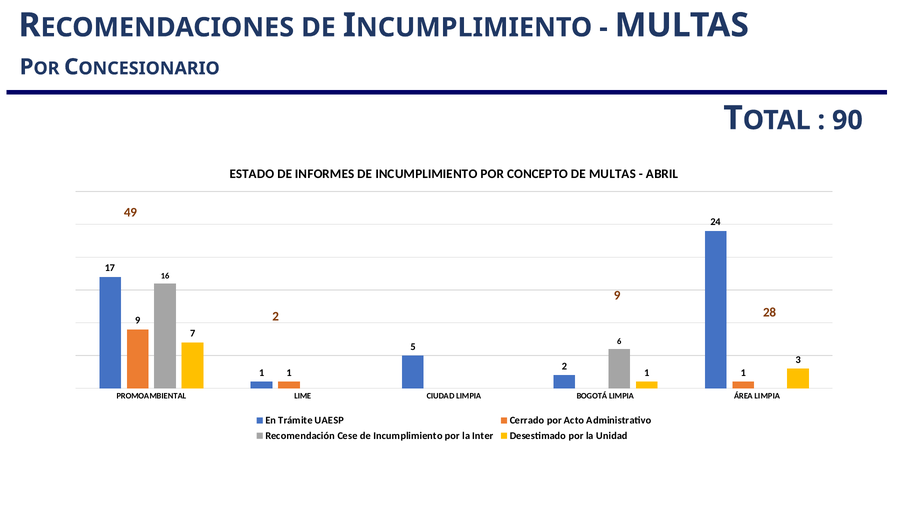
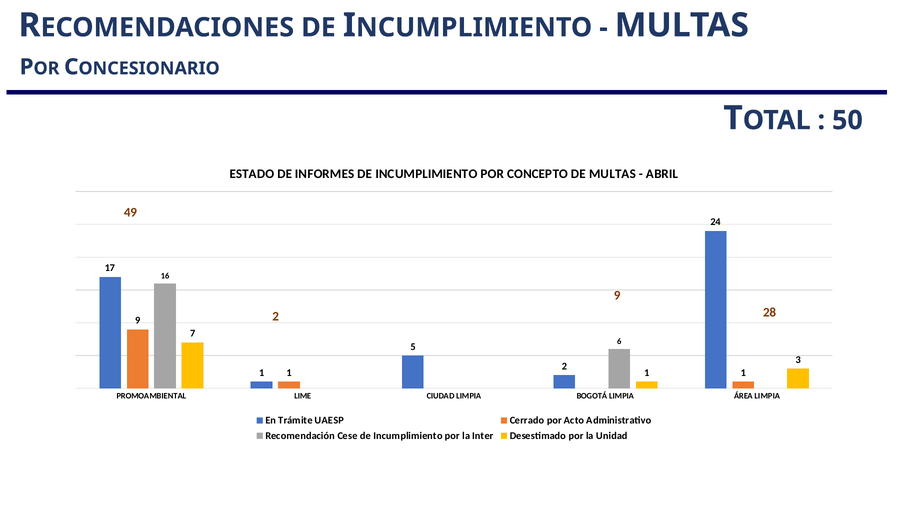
90: 90 -> 50
